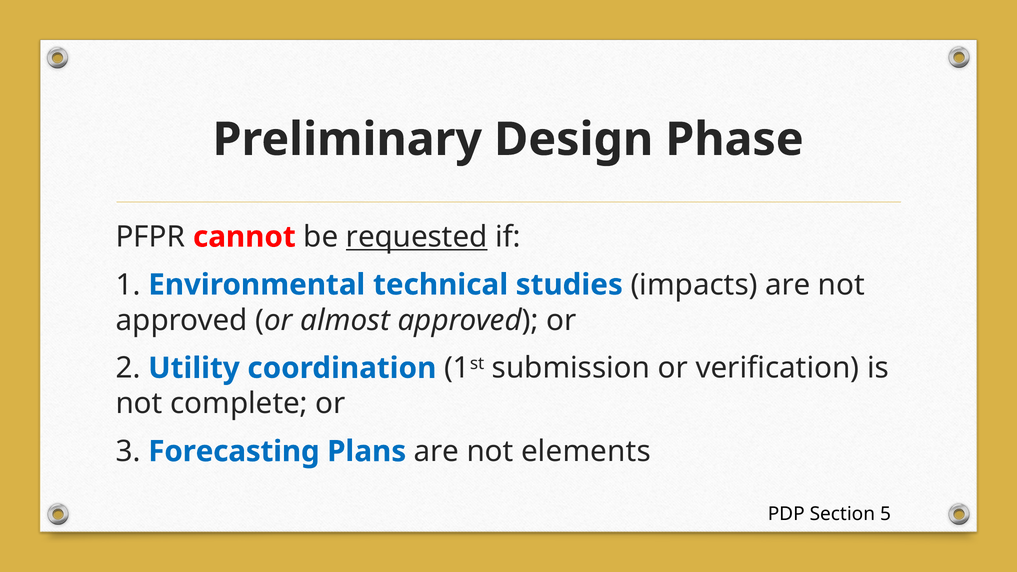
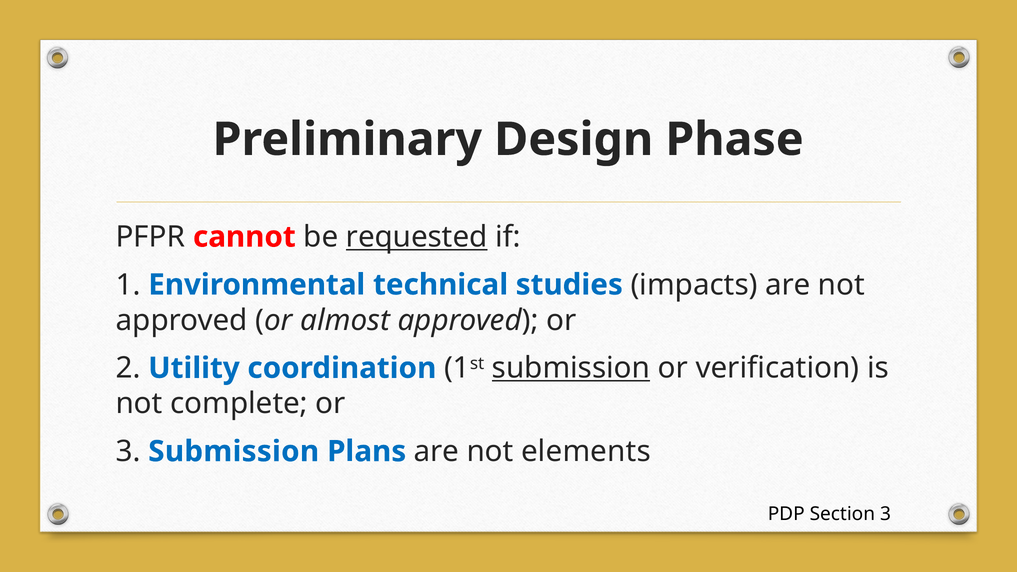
submission at (571, 368) underline: none -> present
3 Forecasting: Forecasting -> Submission
Section 5: 5 -> 3
